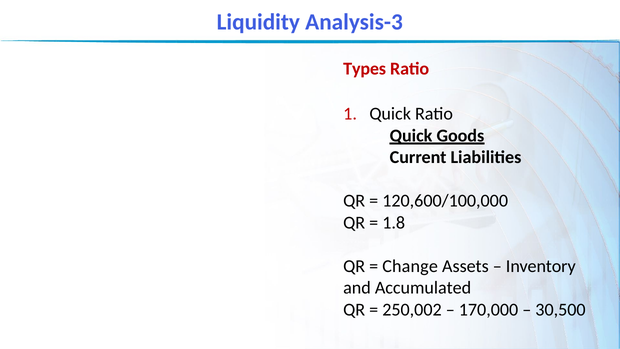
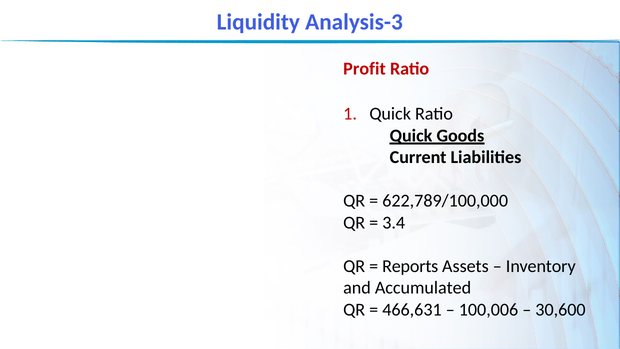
Types: Types -> Profit
120,600/100,000: 120,600/100,000 -> 622,789/100,000
1.8: 1.8 -> 3.4
Change: Change -> Reports
250,002: 250,002 -> 466,631
170,000: 170,000 -> 100,006
30,500: 30,500 -> 30,600
